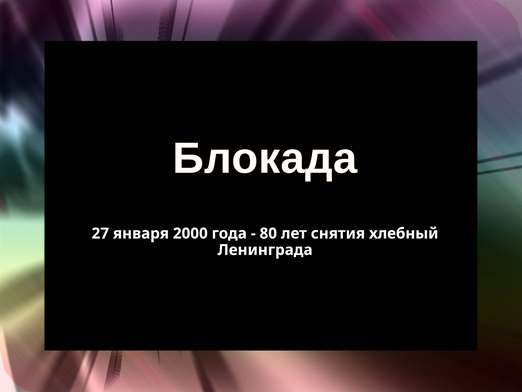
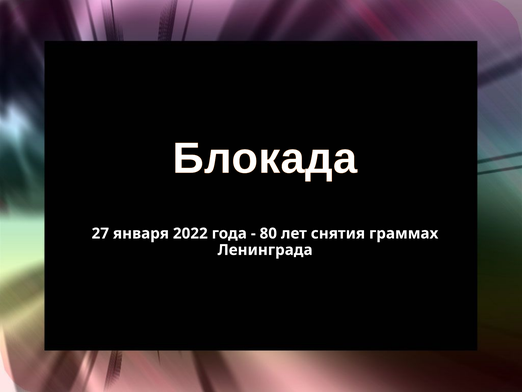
2000: 2000 -> 2022
хлебный: хлебный -> граммах
